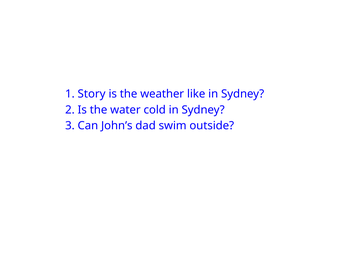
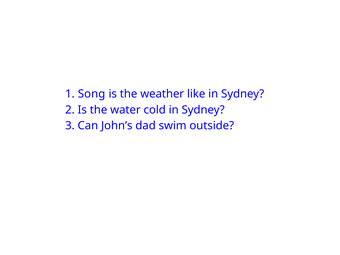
Story: Story -> Song
